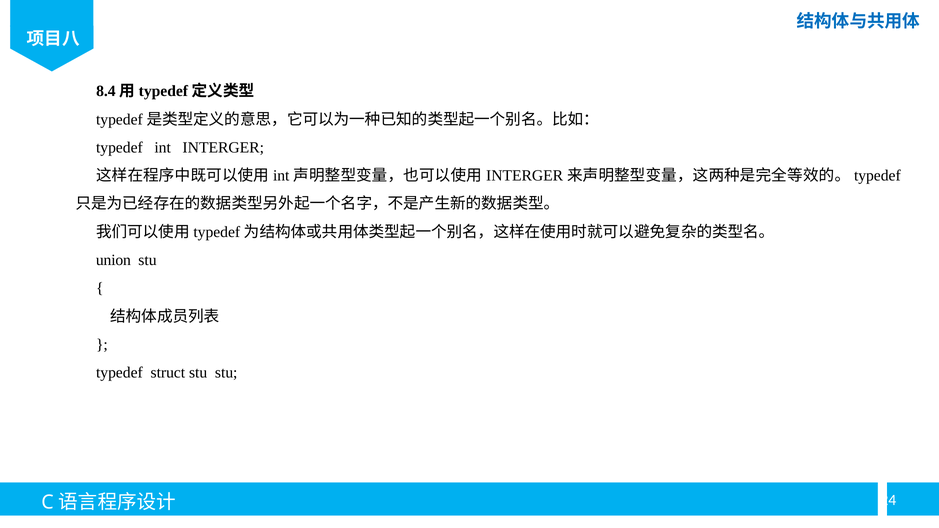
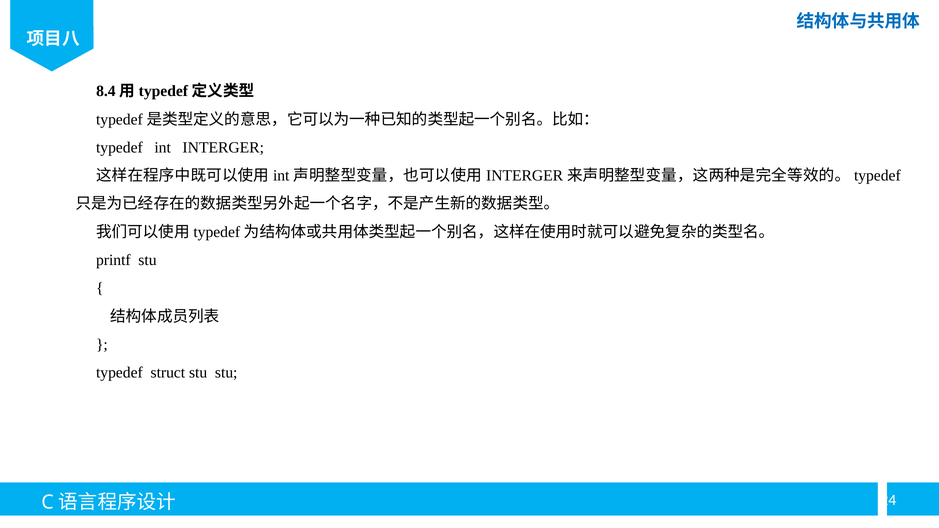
union: union -> printf
